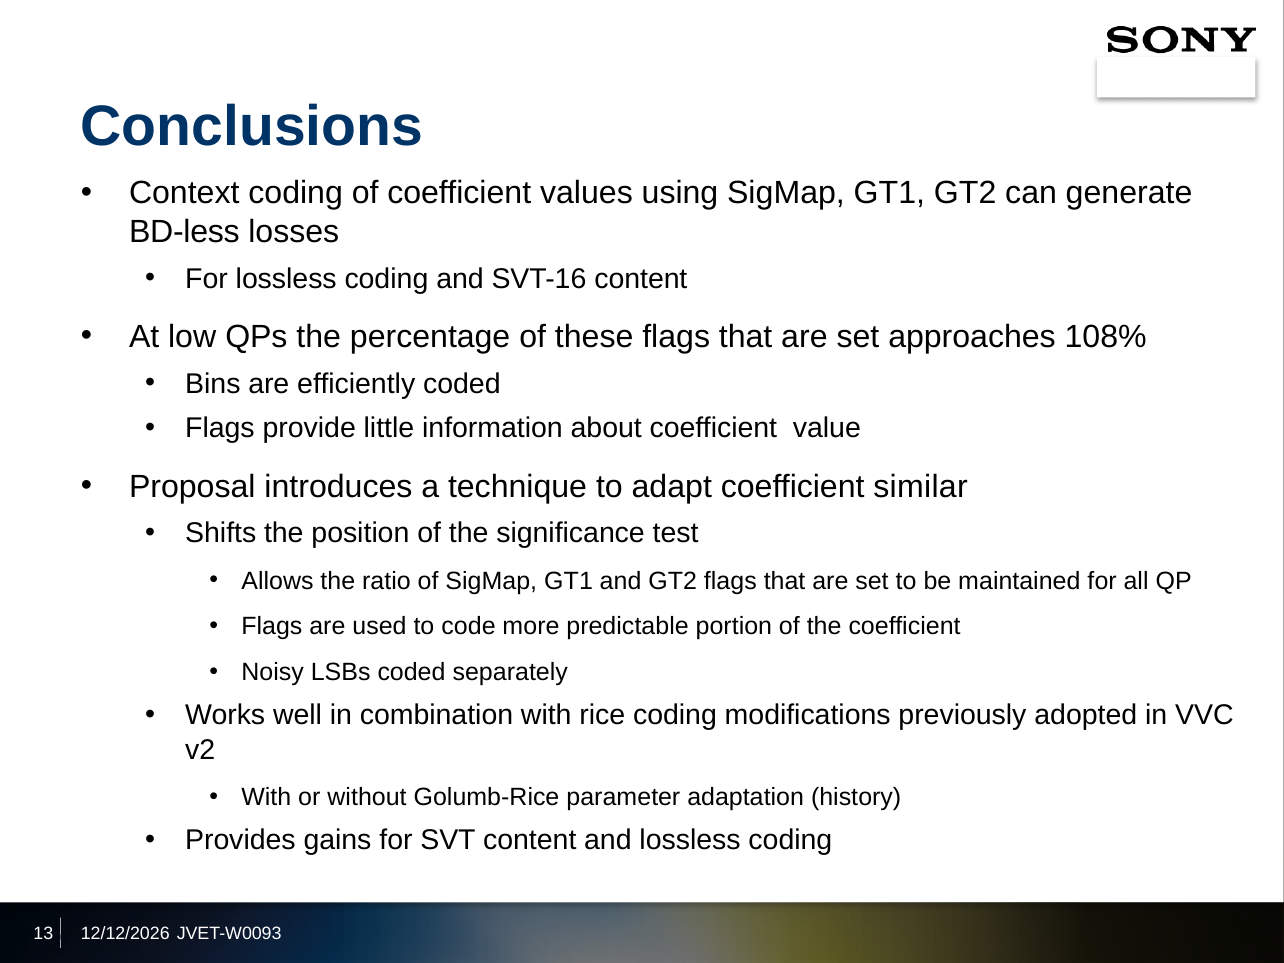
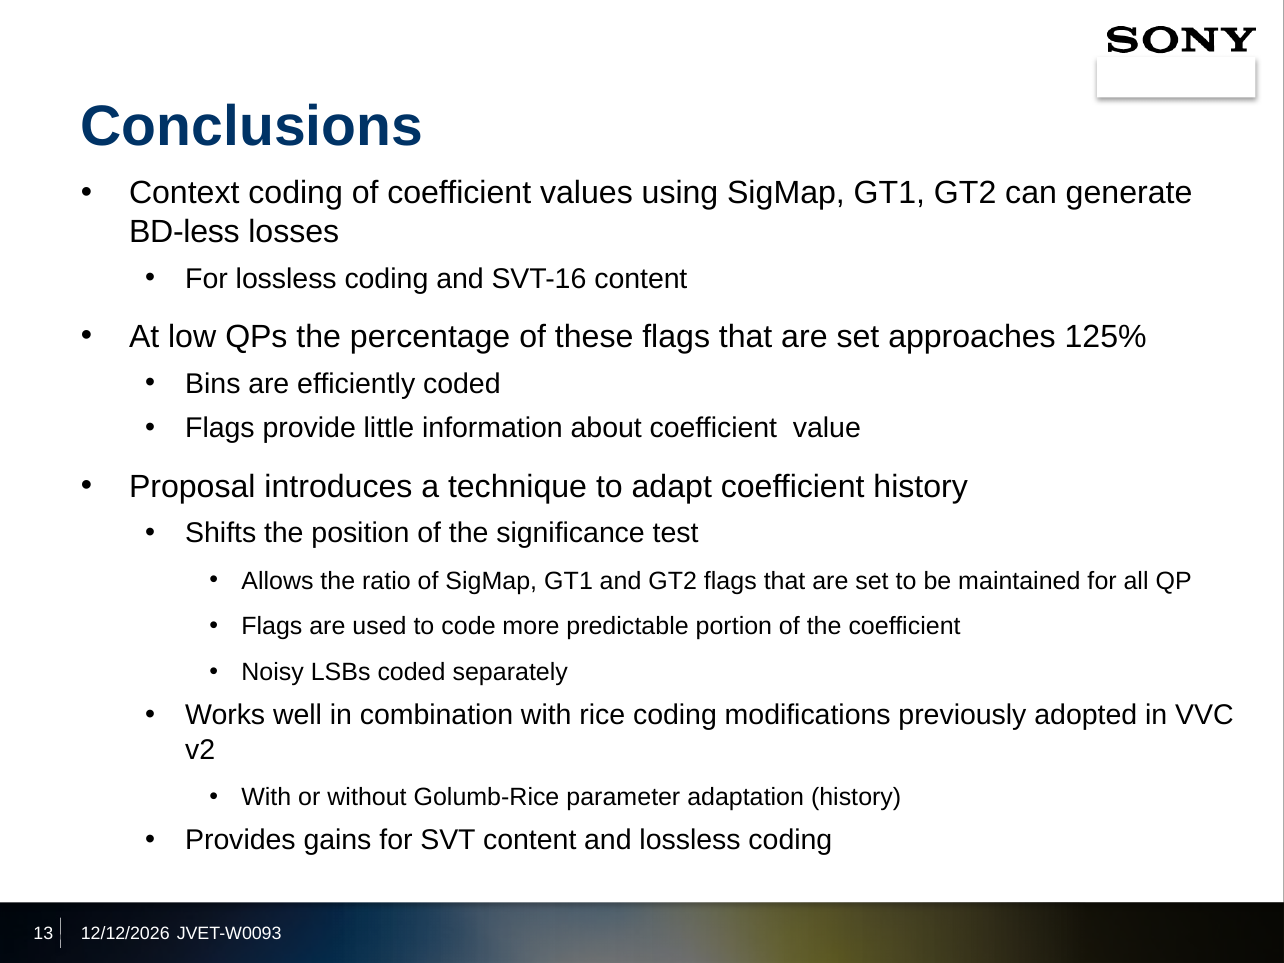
108%: 108% -> 125%
coefficient similar: similar -> history
